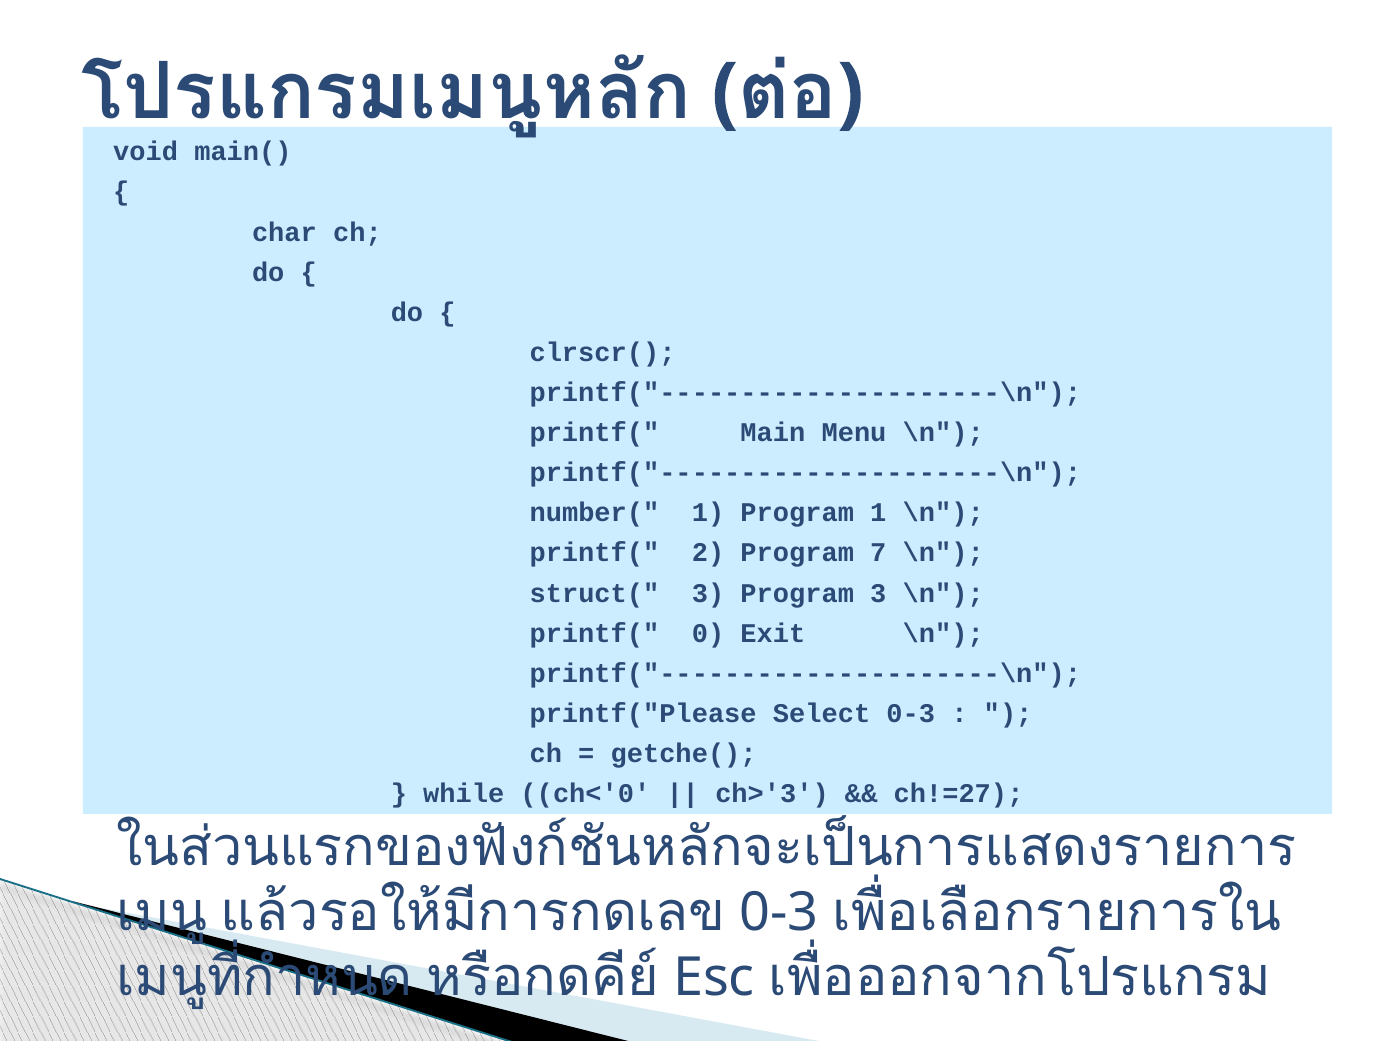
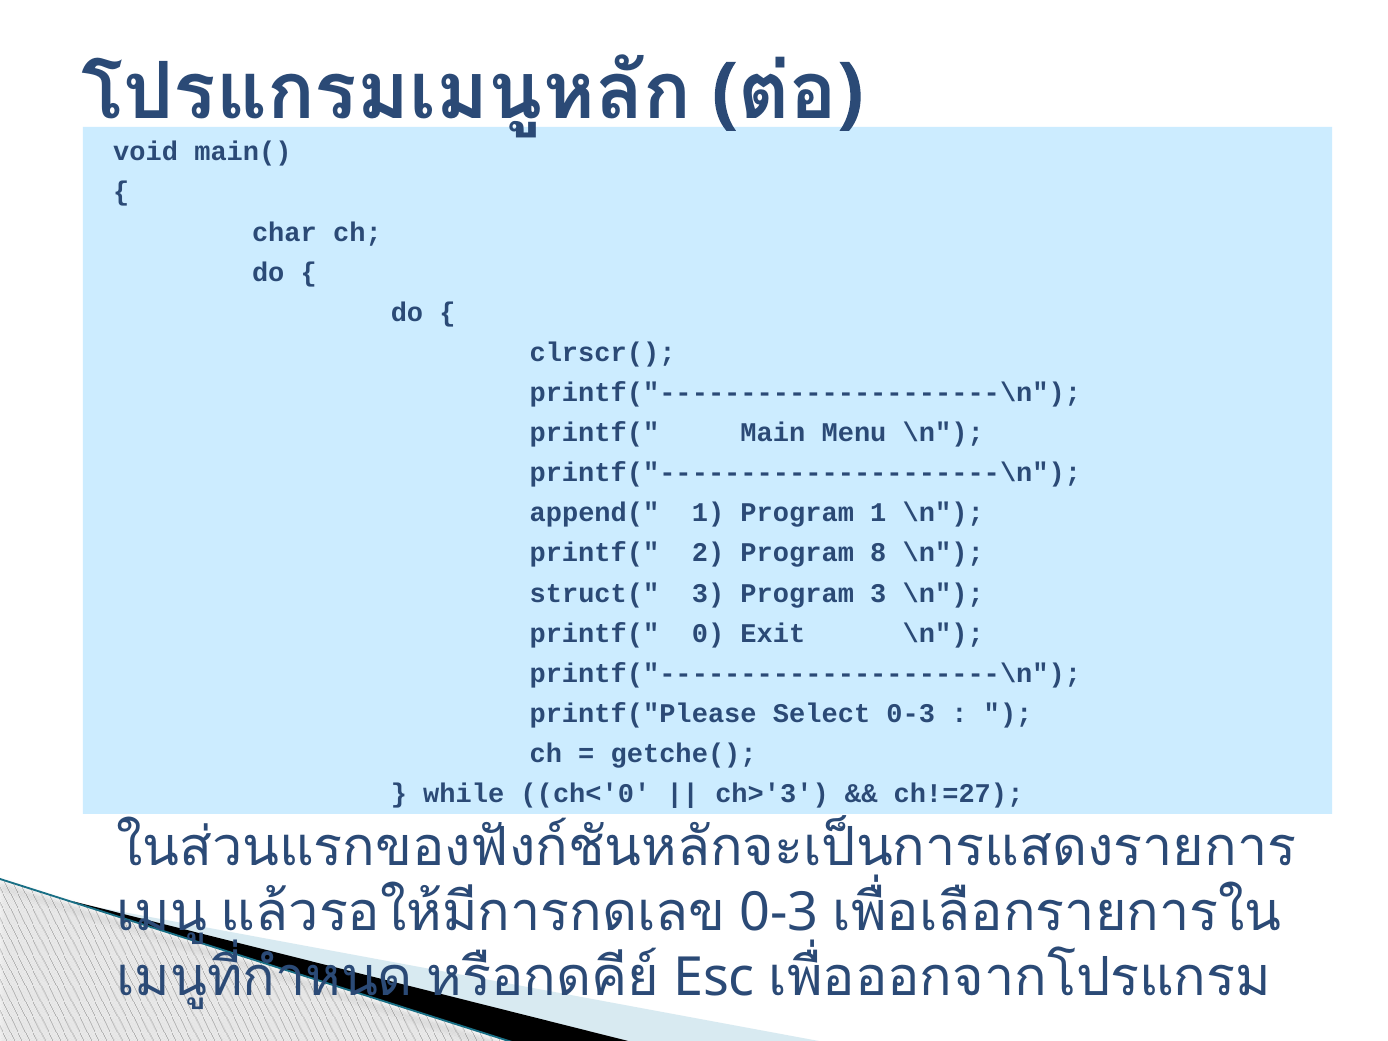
number(: number( -> append(
7: 7 -> 8
